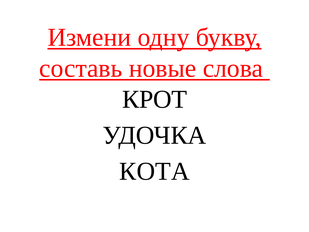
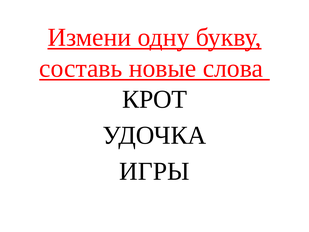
КОТА: КОТА -> ИГРЫ
